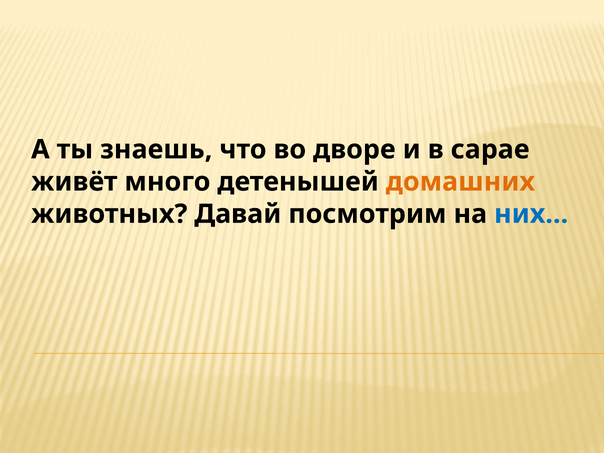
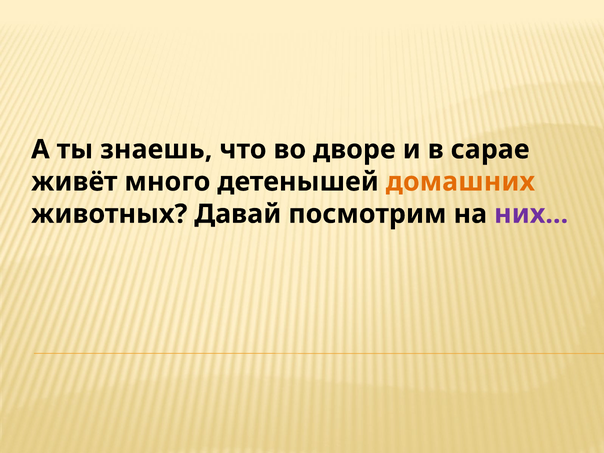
них… colour: blue -> purple
